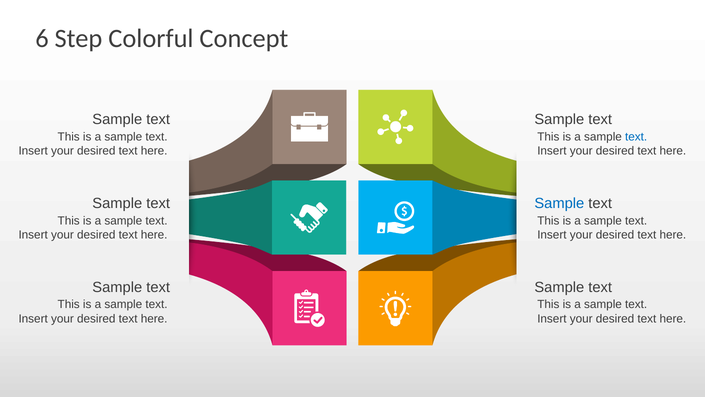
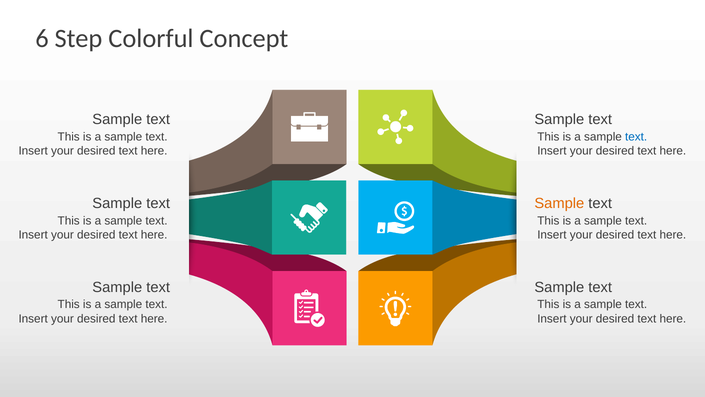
Sample at (559, 203) colour: blue -> orange
